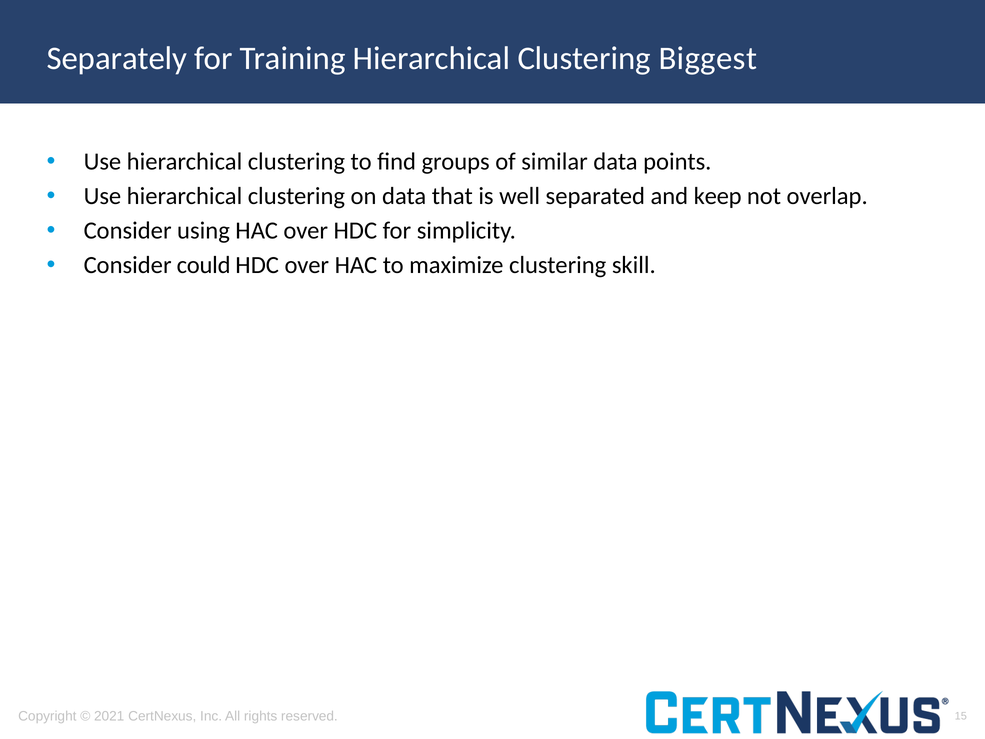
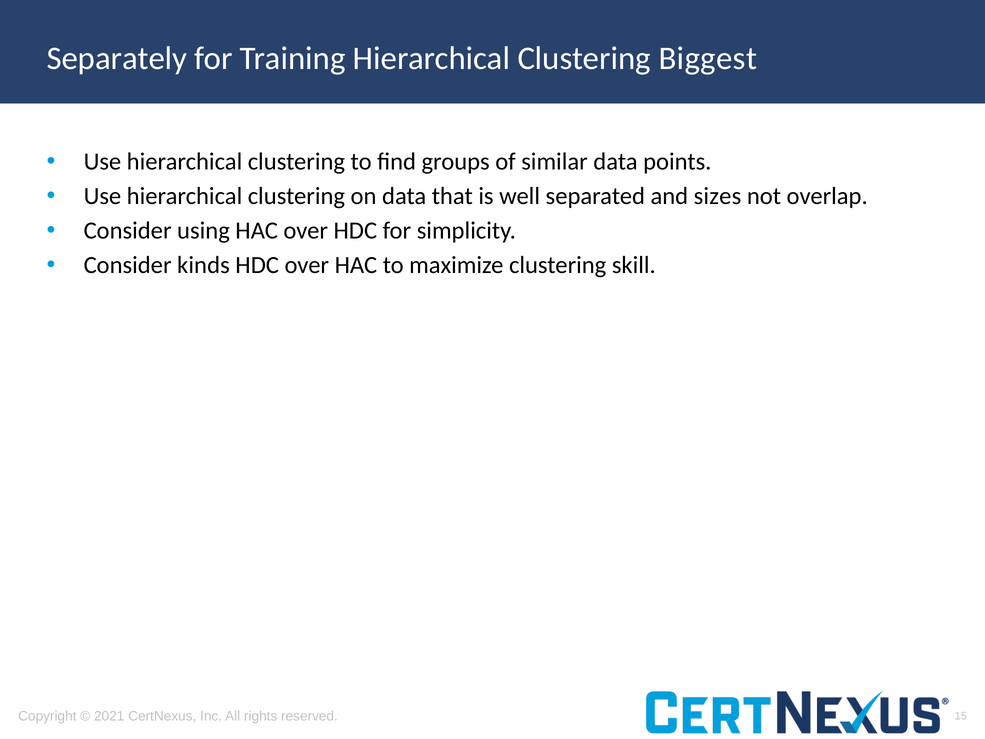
keep: keep -> sizes
could: could -> kinds
